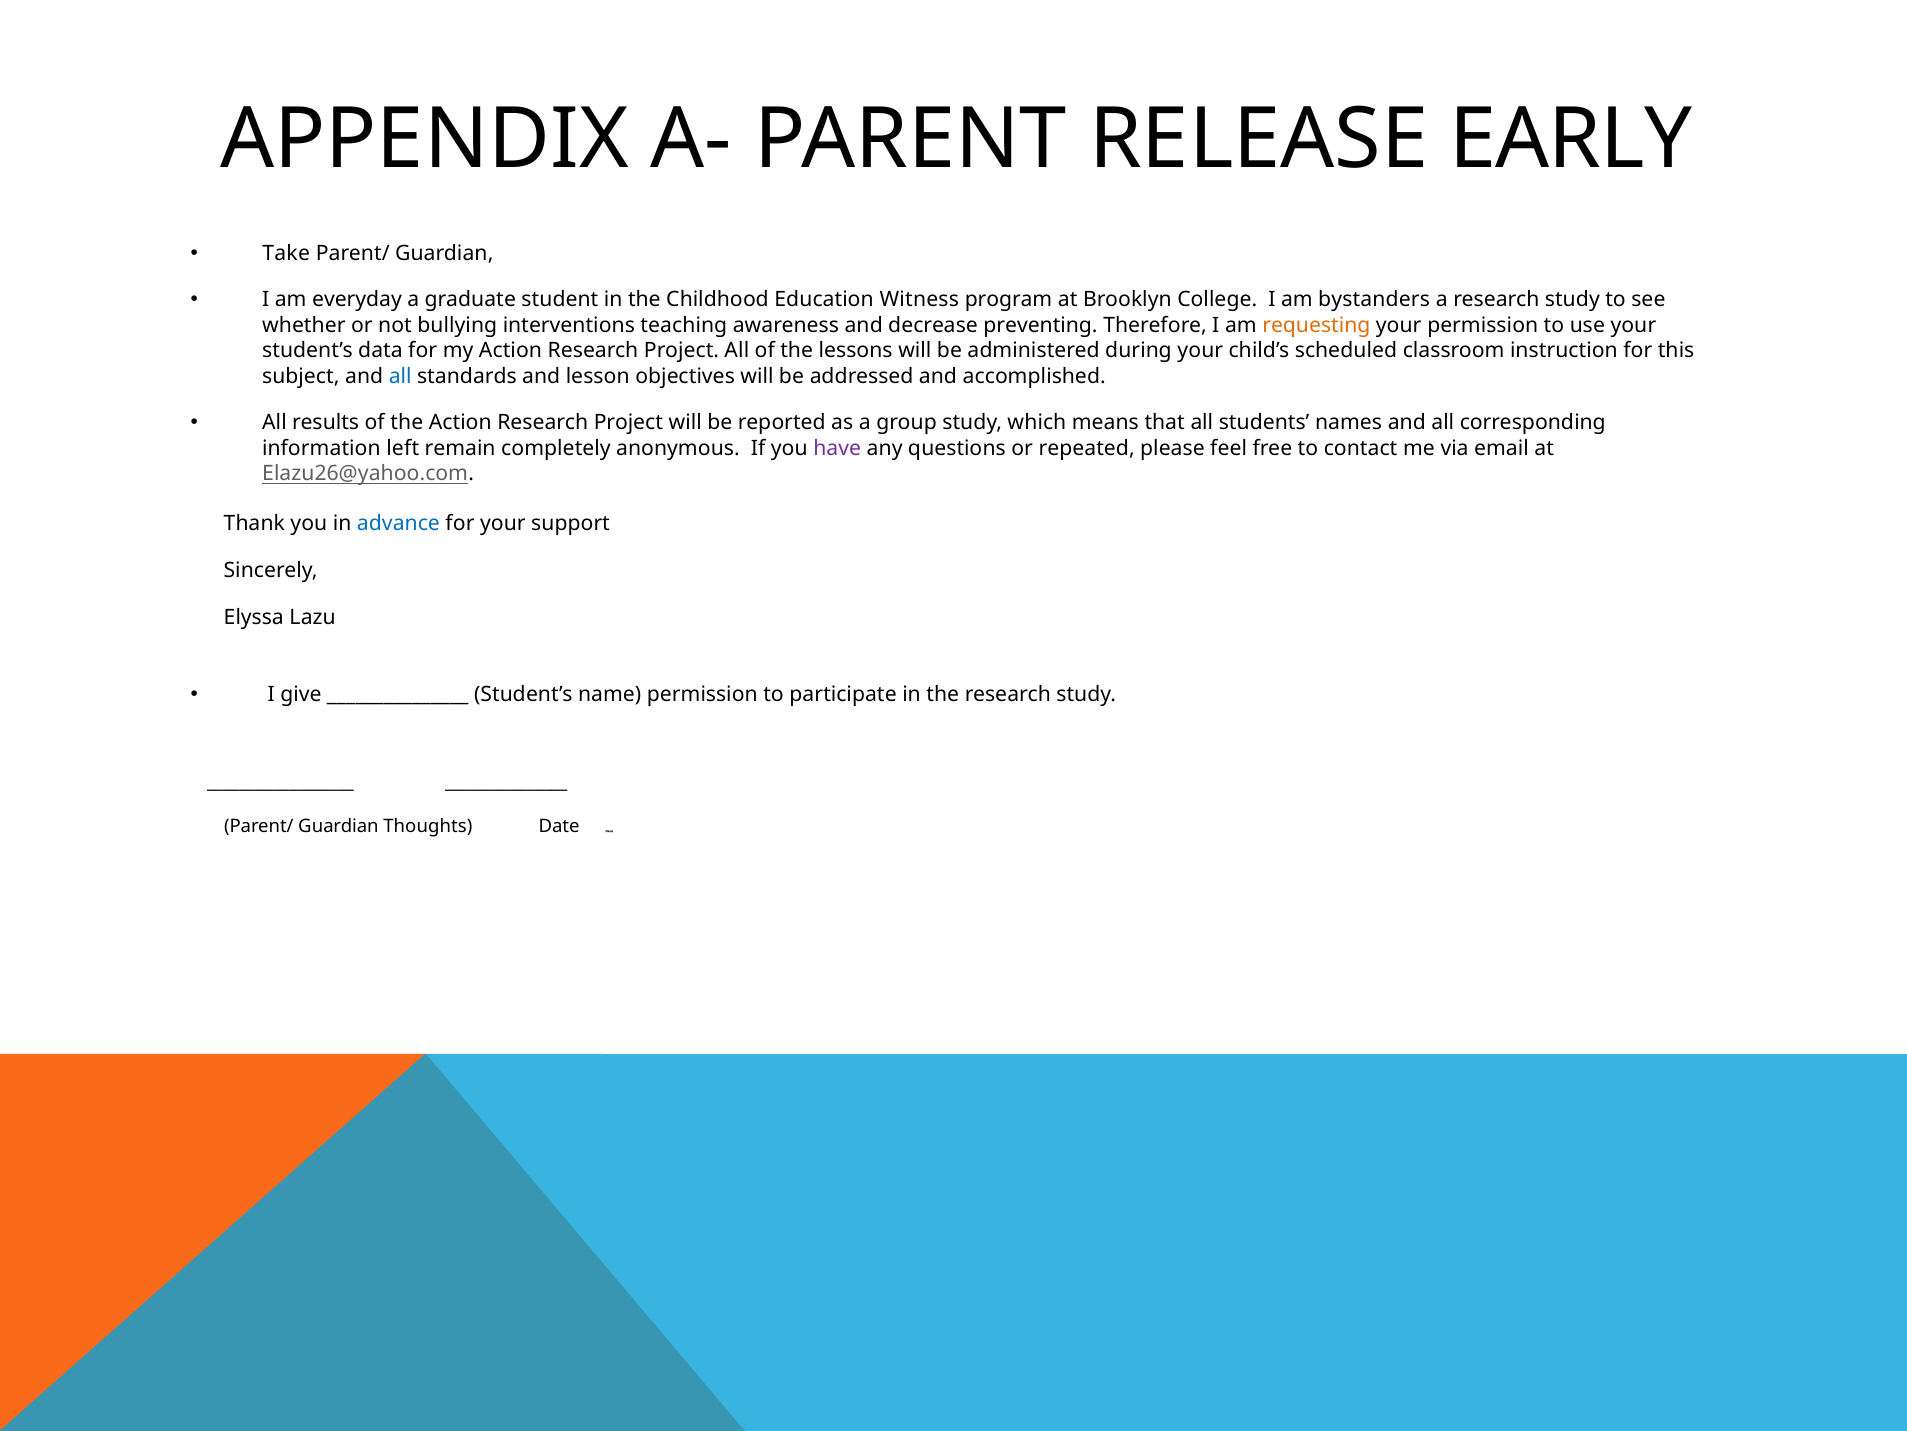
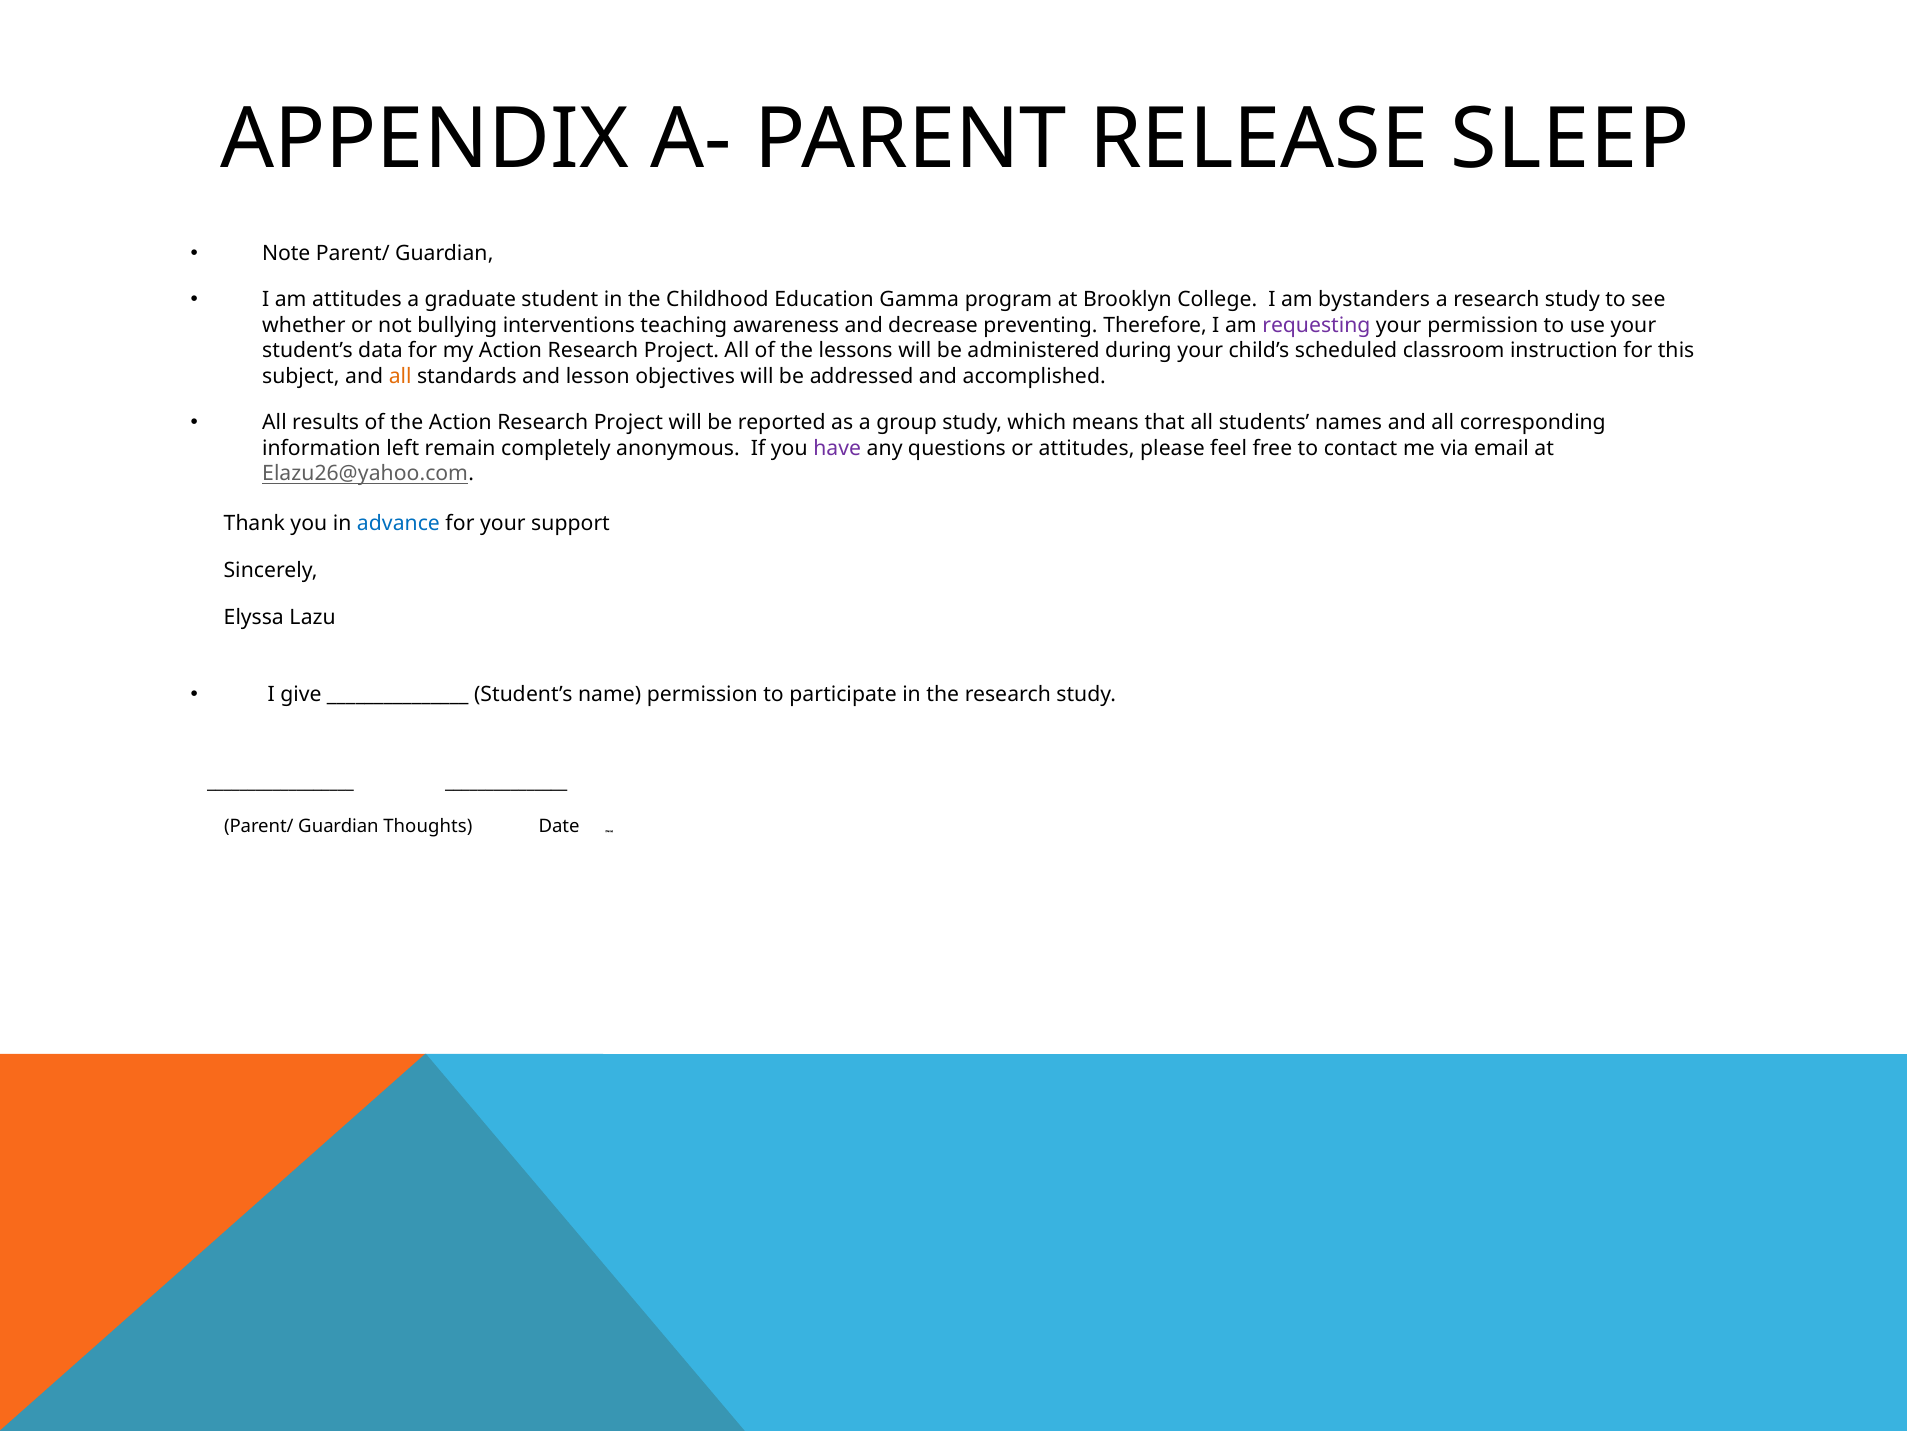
EARLY: EARLY -> SLEEP
Take: Take -> Note
am everyday: everyday -> attitudes
Witness: Witness -> Gamma
requesting colour: orange -> purple
all at (400, 376) colour: blue -> orange
or repeated: repeated -> attitudes
